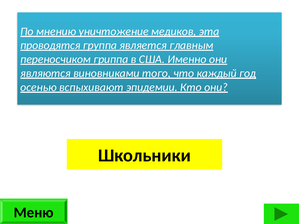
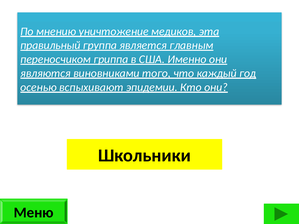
проводятся: проводятся -> правильный
